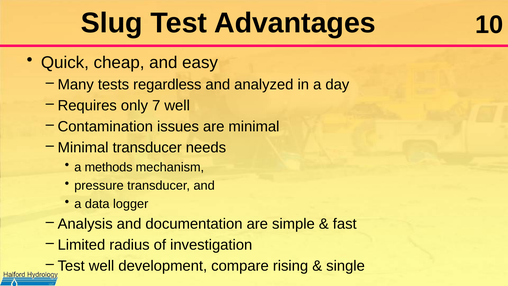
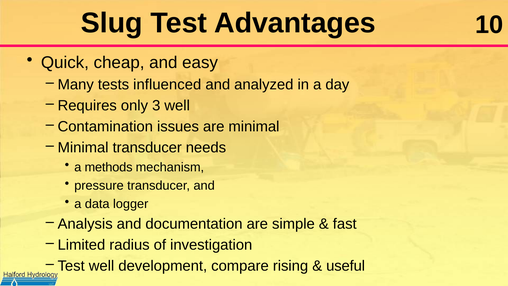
regardless: regardless -> influenced
7: 7 -> 3
single: single -> useful
